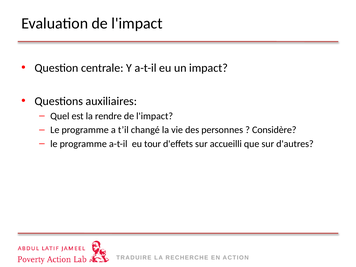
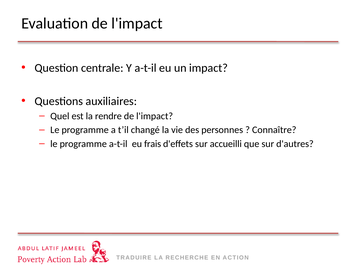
Considère: Considère -> Connaître
tour: tour -> frais
